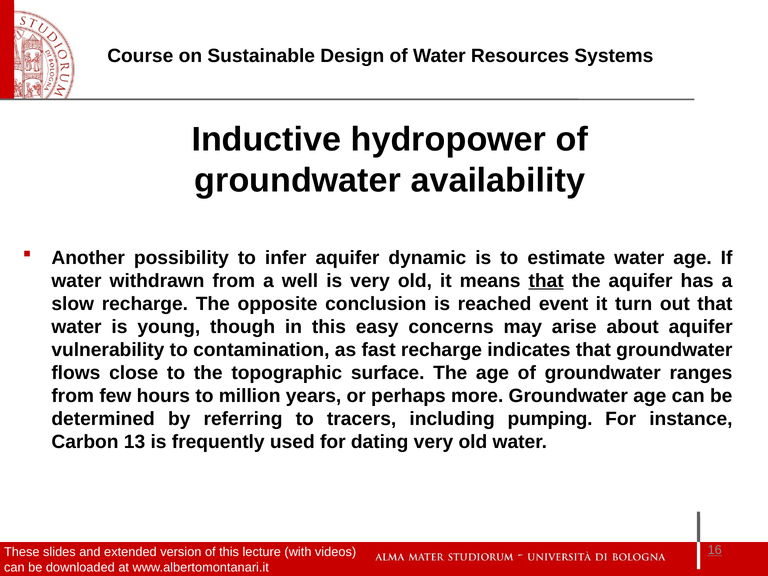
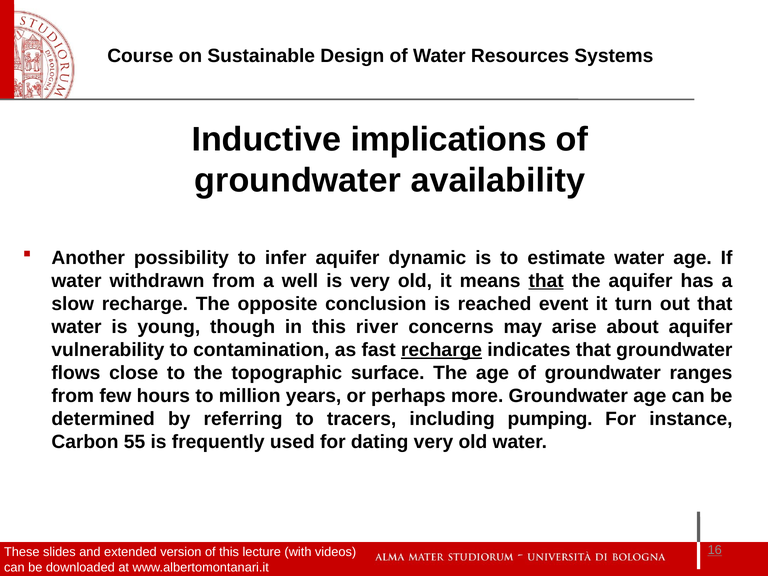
hydropower: hydropower -> implications
easy: easy -> river
recharge at (441, 350) underline: none -> present
13: 13 -> 55
